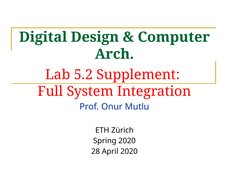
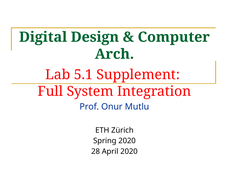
5.2: 5.2 -> 5.1
